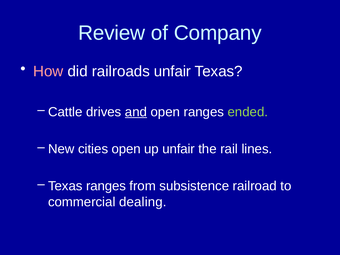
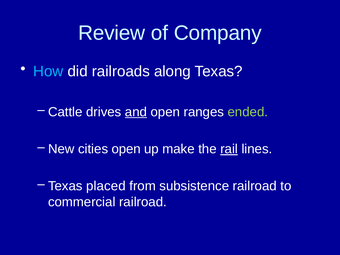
How colour: pink -> light blue
railroads unfair: unfair -> along
up unfair: unfair -> make
rail underline: none -> present
Texas ranges: ranges -> placed
commercial dealing: dealing -> railroad
